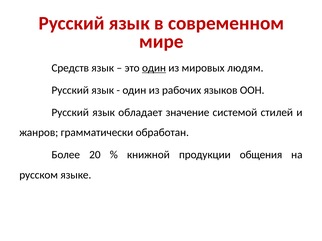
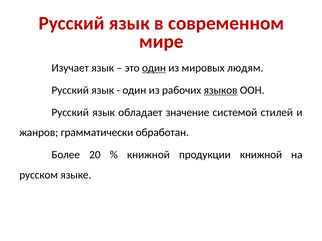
Средств: Средств -> Изучает
языков underline: none -> present
продукции общения: общения -> книжной
